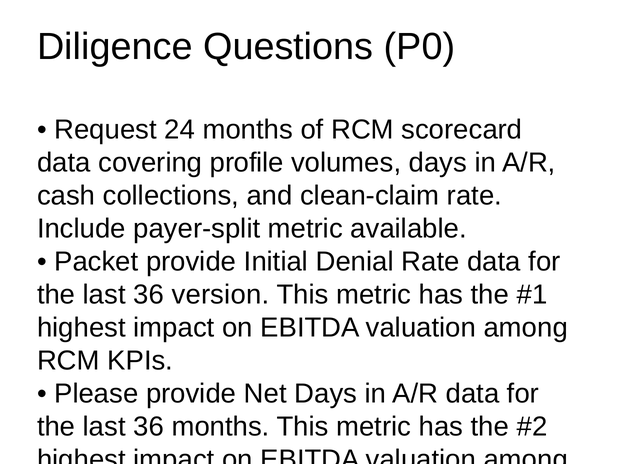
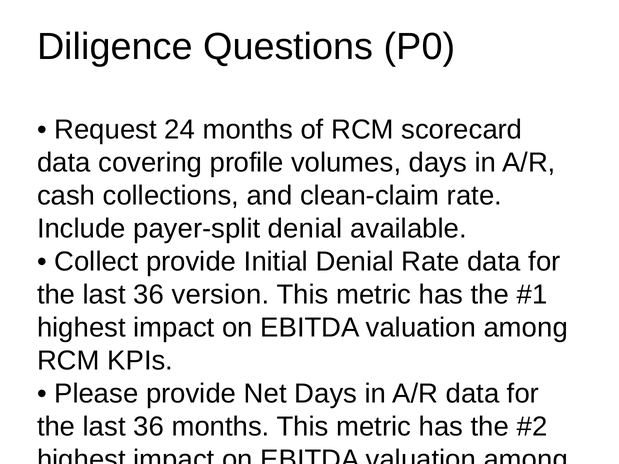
payer-split metric: metric -> denial
Packet at (96, 262): Packet -> Collect
